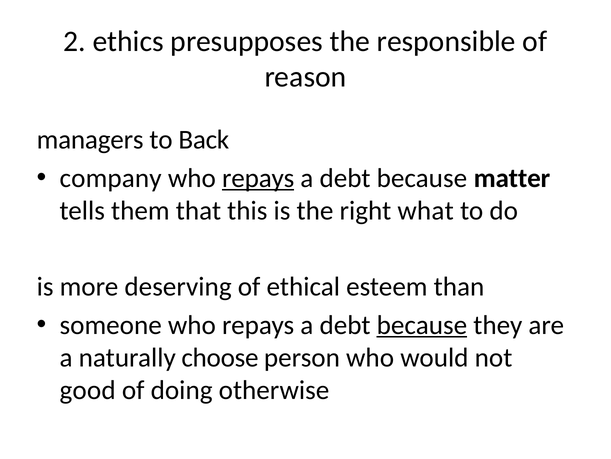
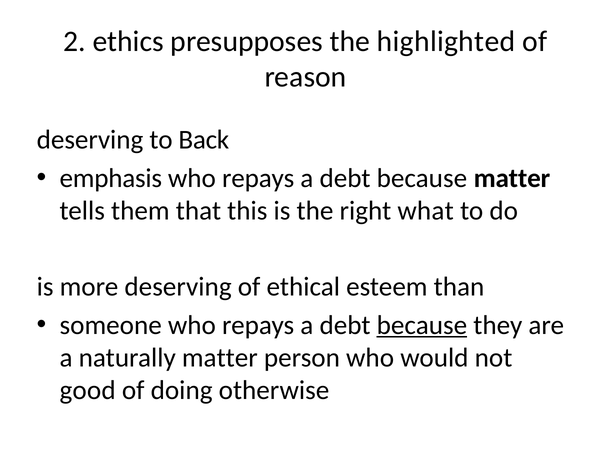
responsible: responsible -> highlighted
managers at (90, 140): managers -> deserving
company: company -> emphasis
repays at (258, 178) underline: present -> none
naturally choose: choose -> matter
